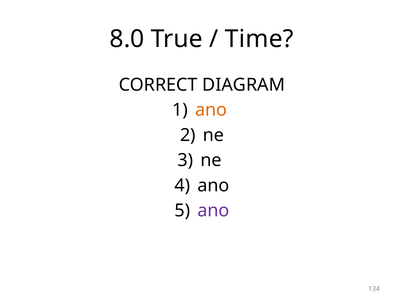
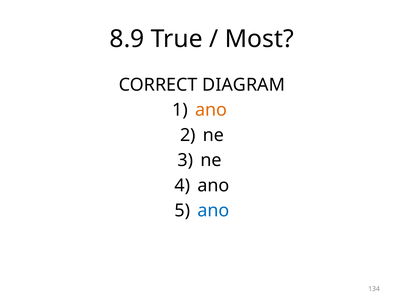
8.0: 8.0 -> 8.9
Time: Time -> Most
ano at (213, 211) colour: purple -> blue
